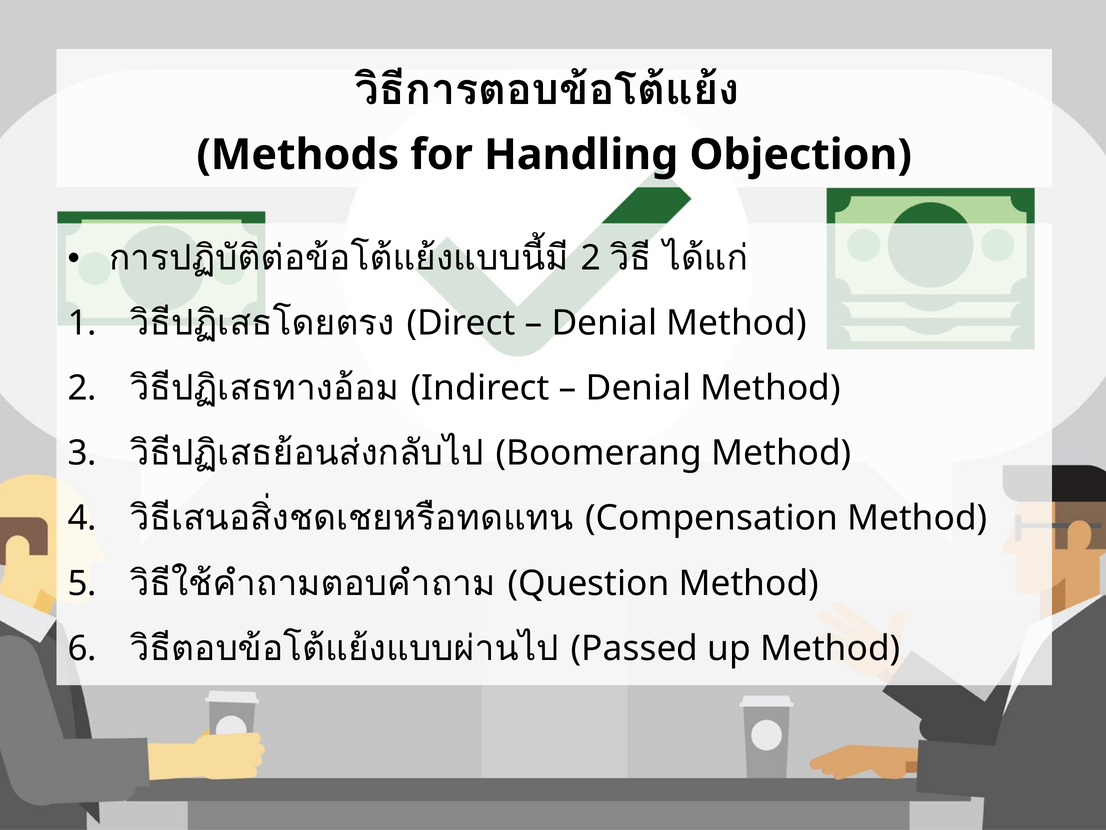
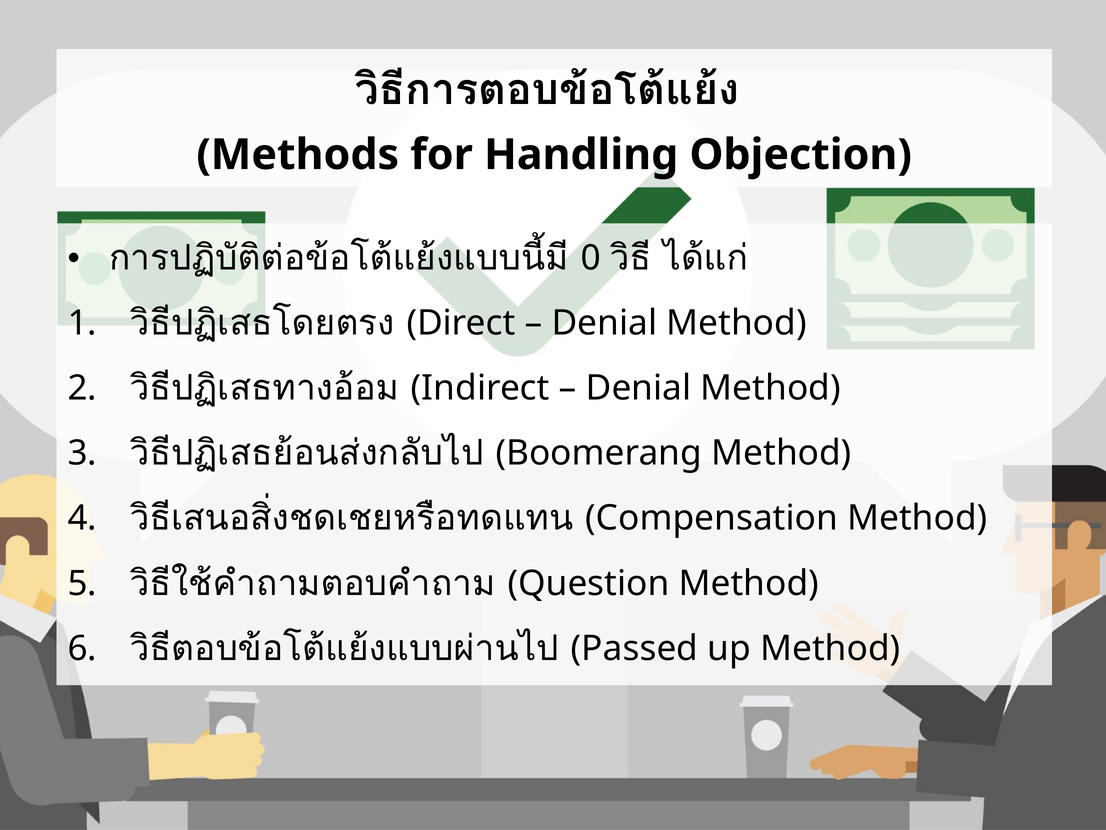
2 at (591, 258): 2 -> 0
